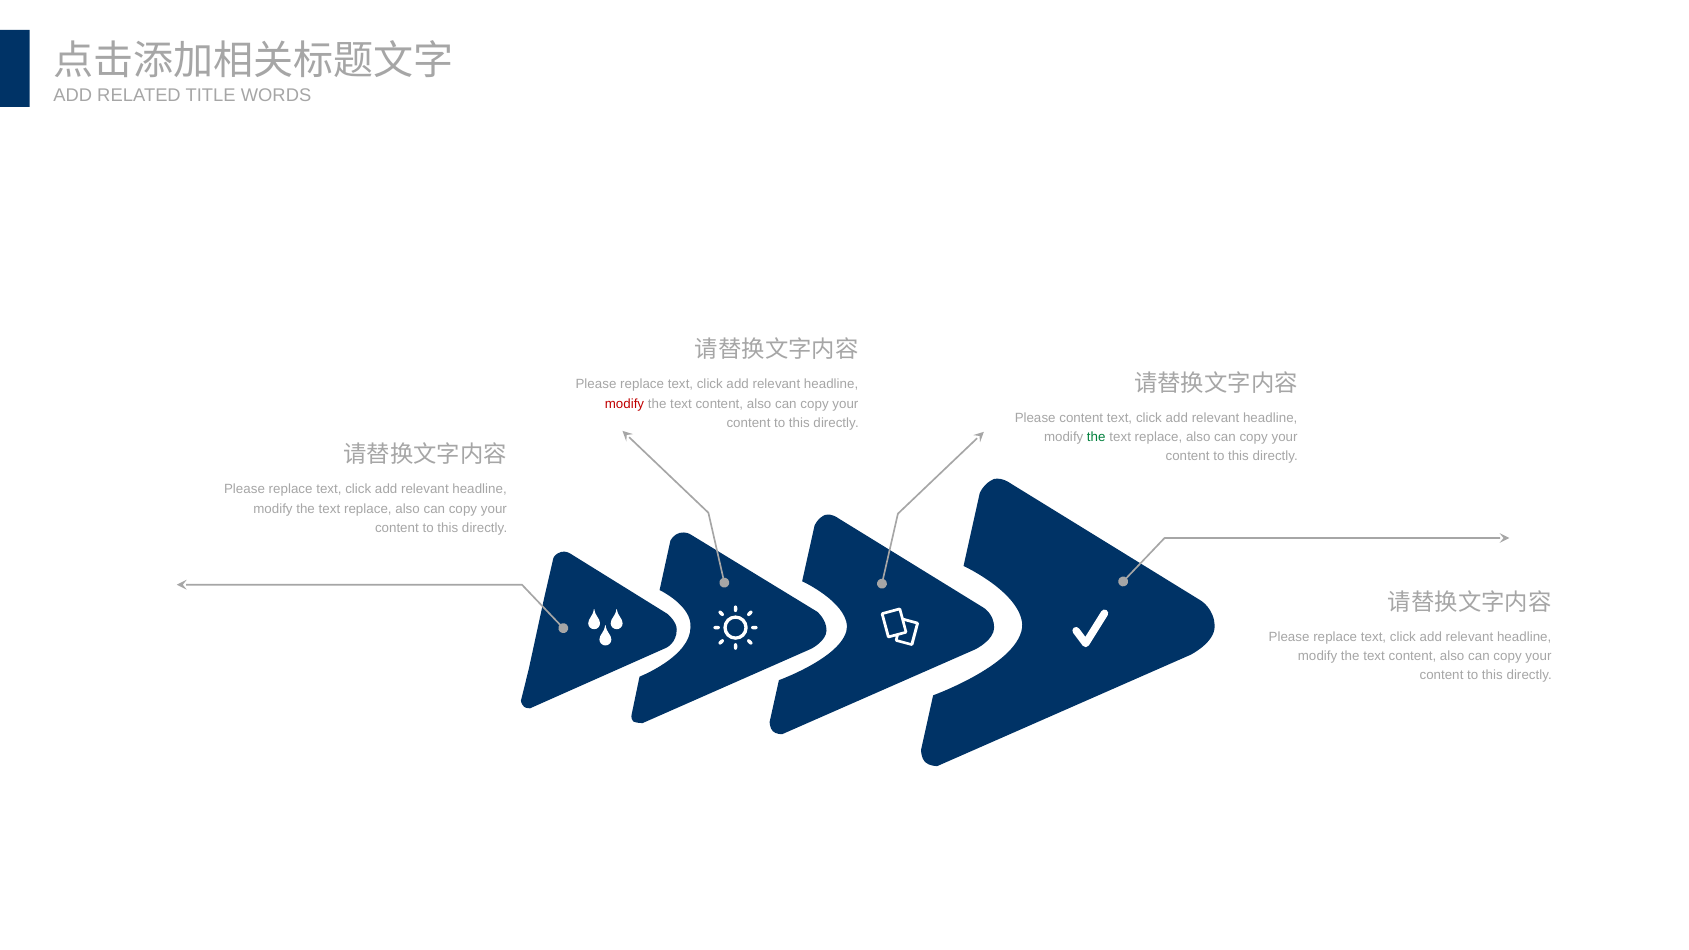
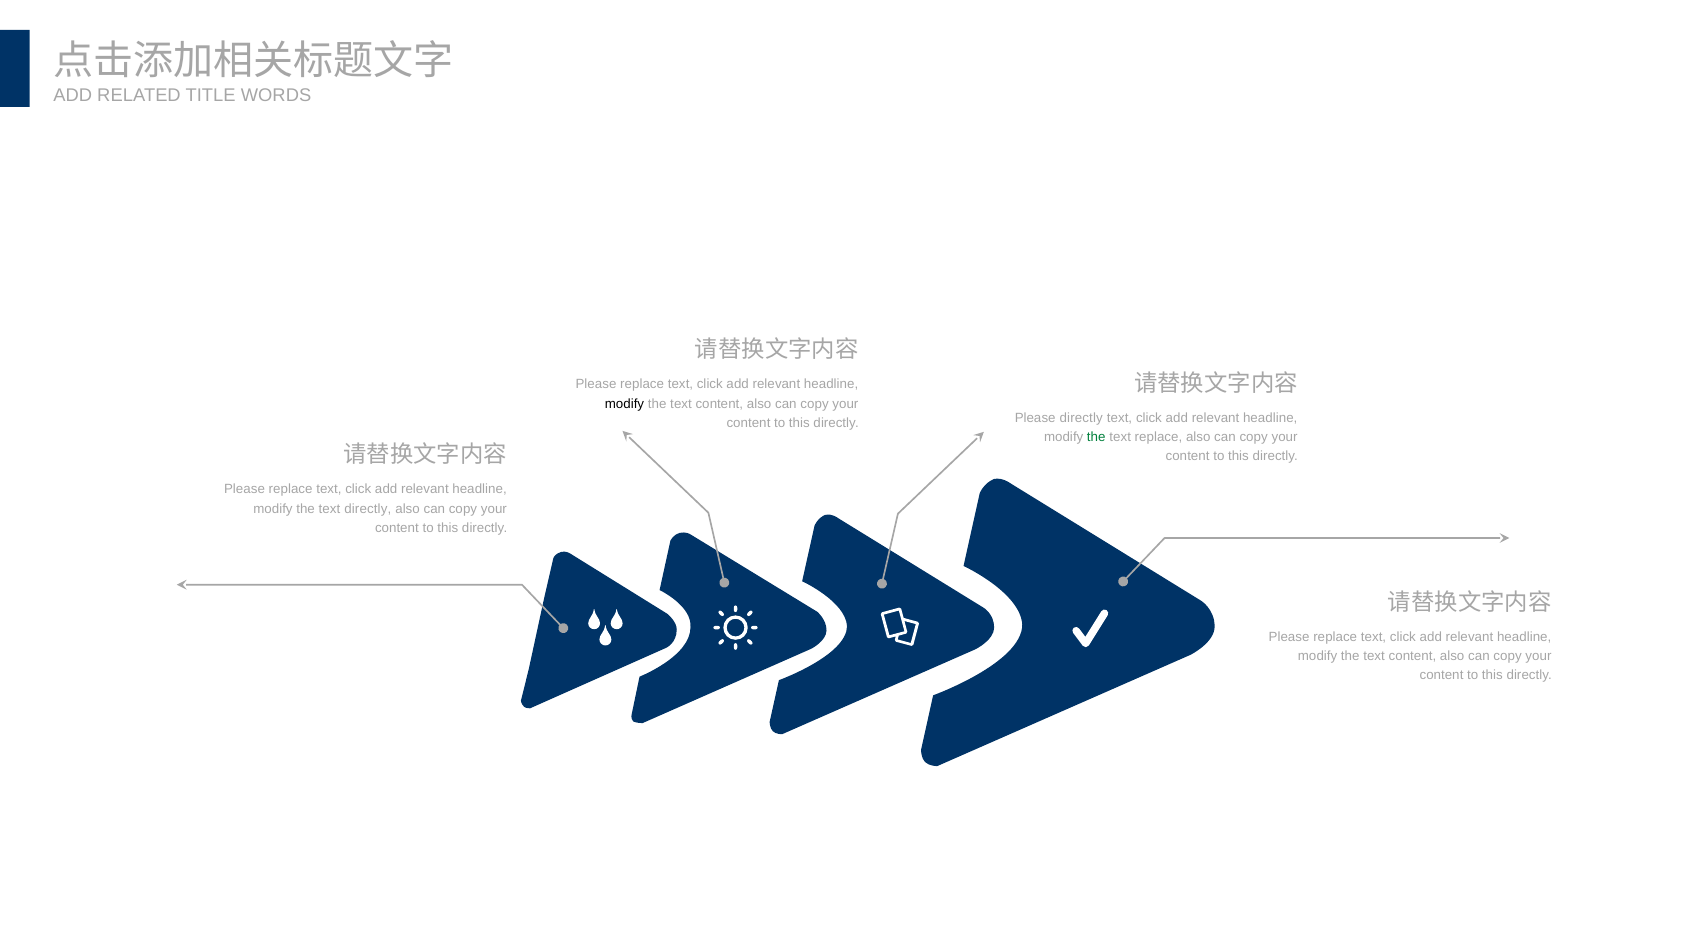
modify at (625, 404) colour: red -> black
Please content: content -> directly
replace at (368, 509): replace -> directly
